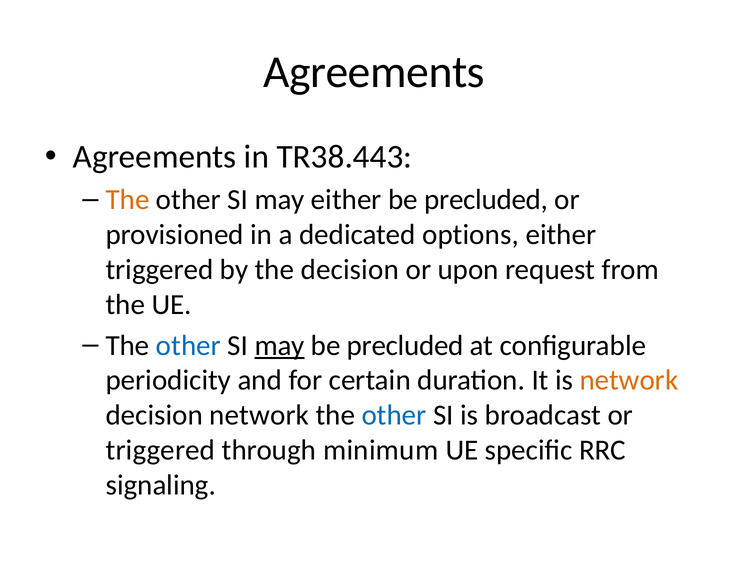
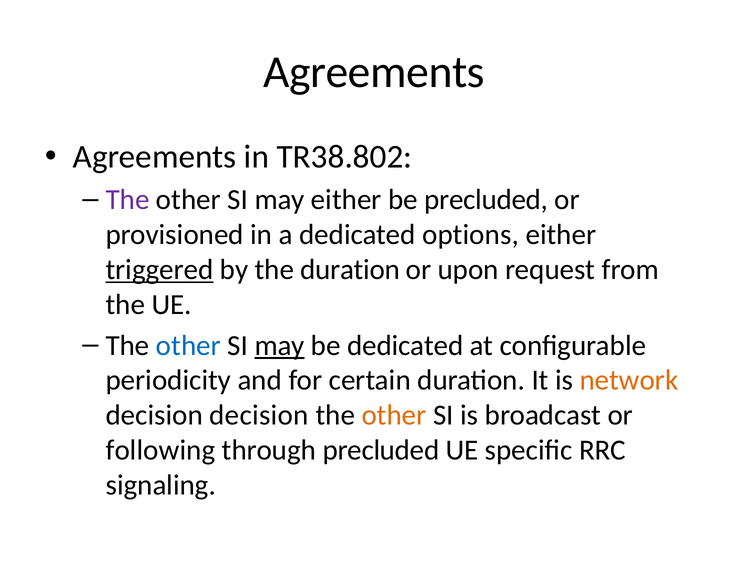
TR38.443: TR38.443 -> TR38.802
The at (128, 200) colour: orange -> purple
triggered at (160, 270) underline: none -> present
the decision: decision -> duration
precluded at (405, 345): precluded -> dedicated
decision network: network -> decision
other at (394, 415) colour: blue -> orange
triggered at (160, 450): triggered -> following
through minimum: minimum -> precluded
